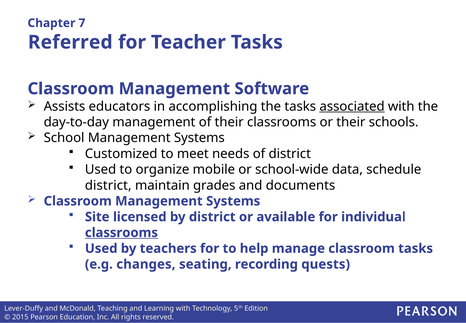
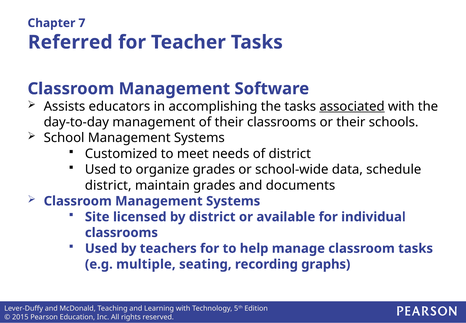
organize mobile: mobile -> grades
classrooms at (121, 232) underline: present -> none
changes: changes -> multiple
quests: quests -> graphs
